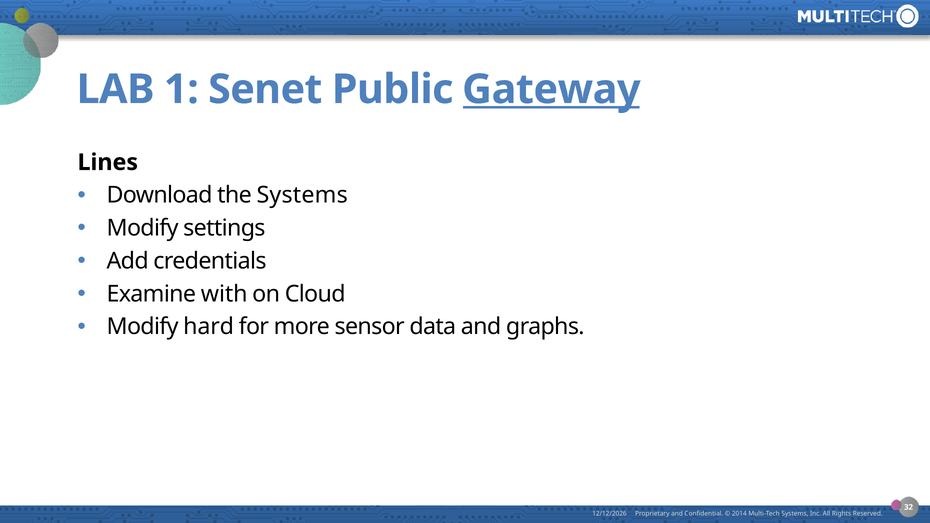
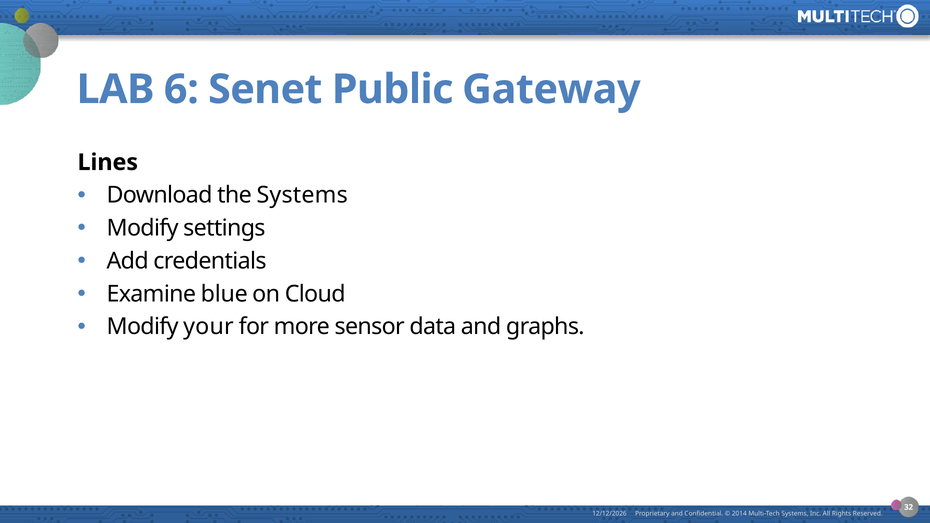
1: 1 -> 6
Gateway underline: present -> none
with: with -> blue
hard: hard -> your
